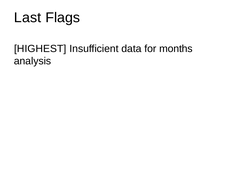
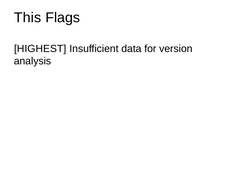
Last: Last -> This
months: months -> version
